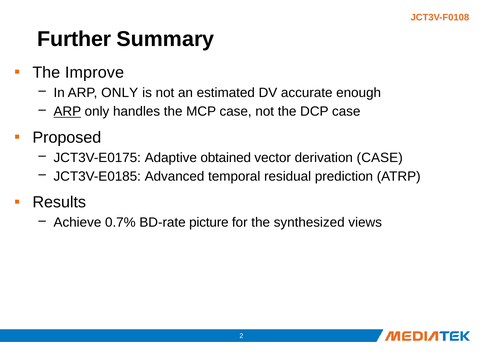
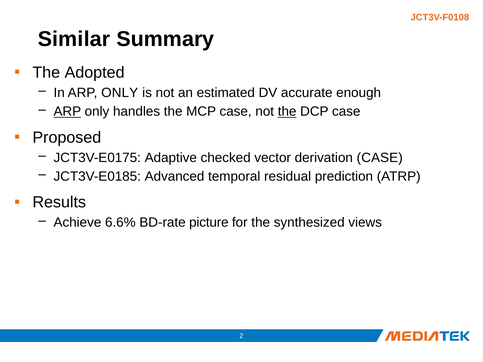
Further: Further -> Similar
Improve: Improve -> Adopted
the at (287, 112) underline: none -> present
obtained: obtained -> checked
0.7%: 0.7% -> 6.6%
